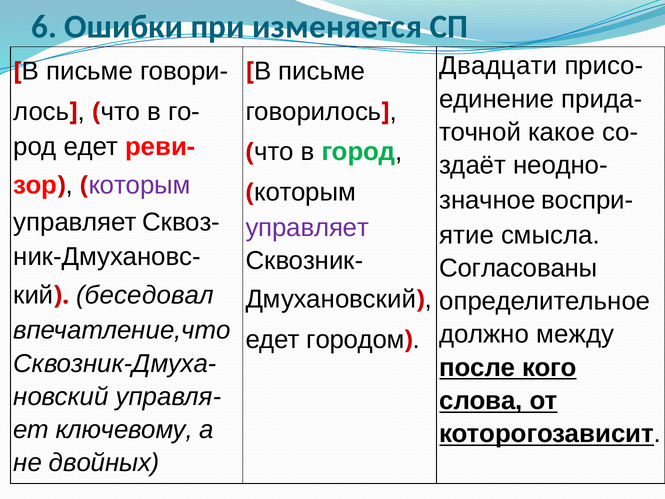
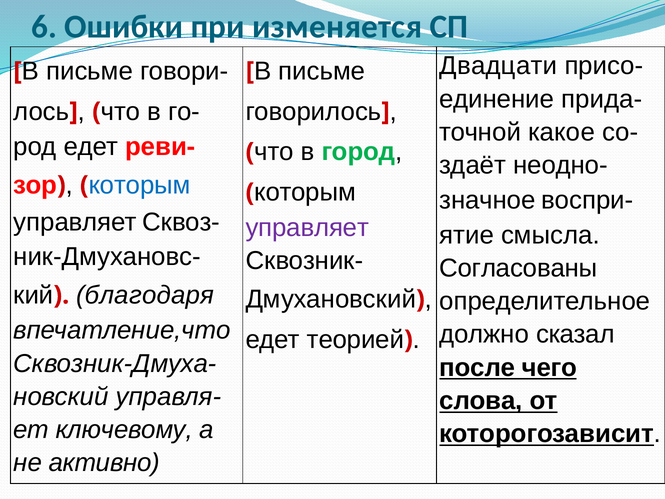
которым at (140, 185) colour: purple -> blue
беседовал: беседовал -> благодаря
между: между -> сказал
городом: городом -> теорией
кого: кого -> чего
двойных: двойных -> активно
